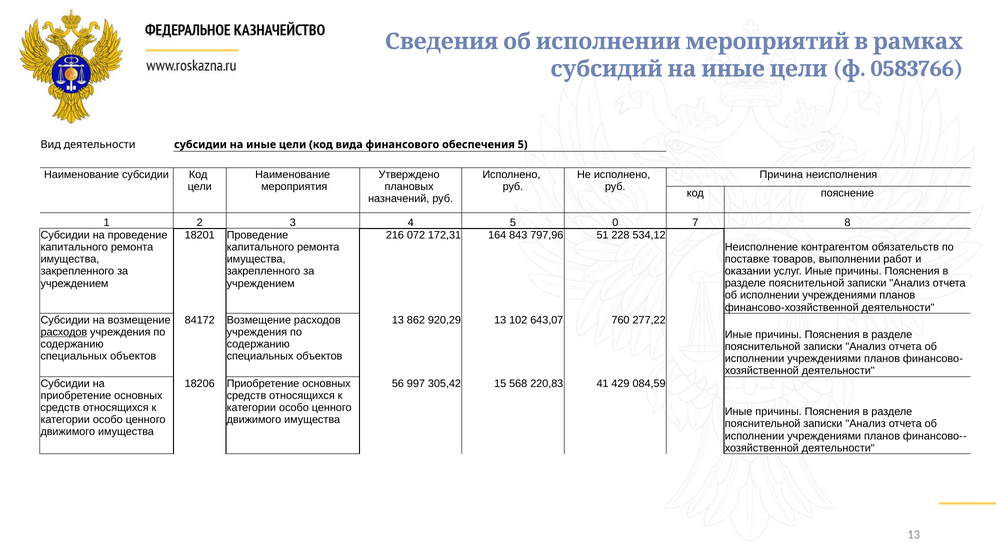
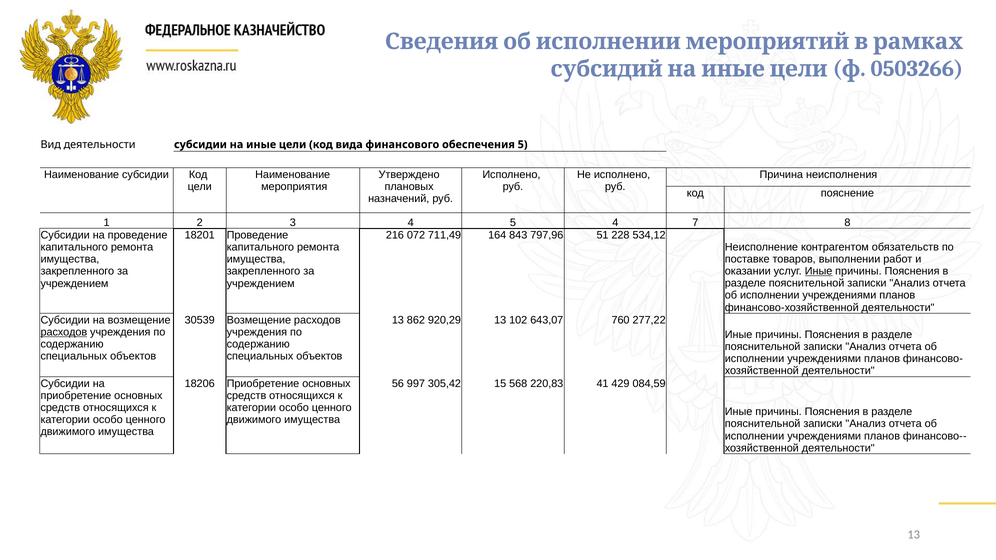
0583766: 0583766 -> 0503266
5 0: 0 -> 4
172,31: 172,31 -> 711,49
Иные at (819, 271) underline: none -> present
84172: 84172 -> 30539
